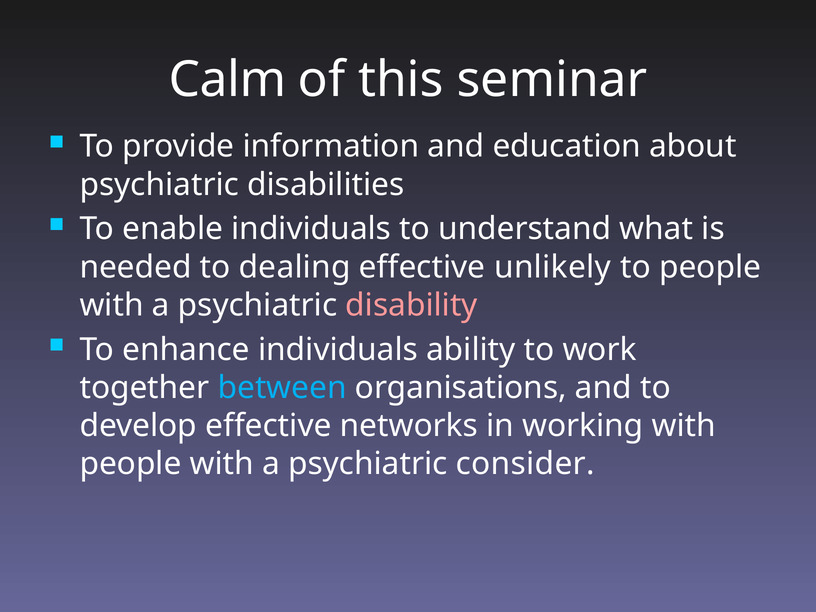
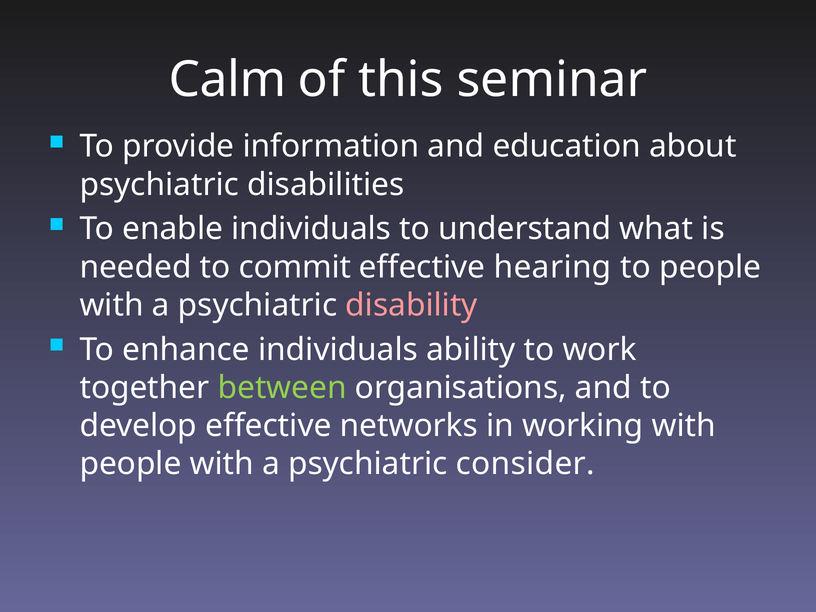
dealing: dealing -> commit
unlikely: unlikely -> hearing
between colour: light blue -> light green
